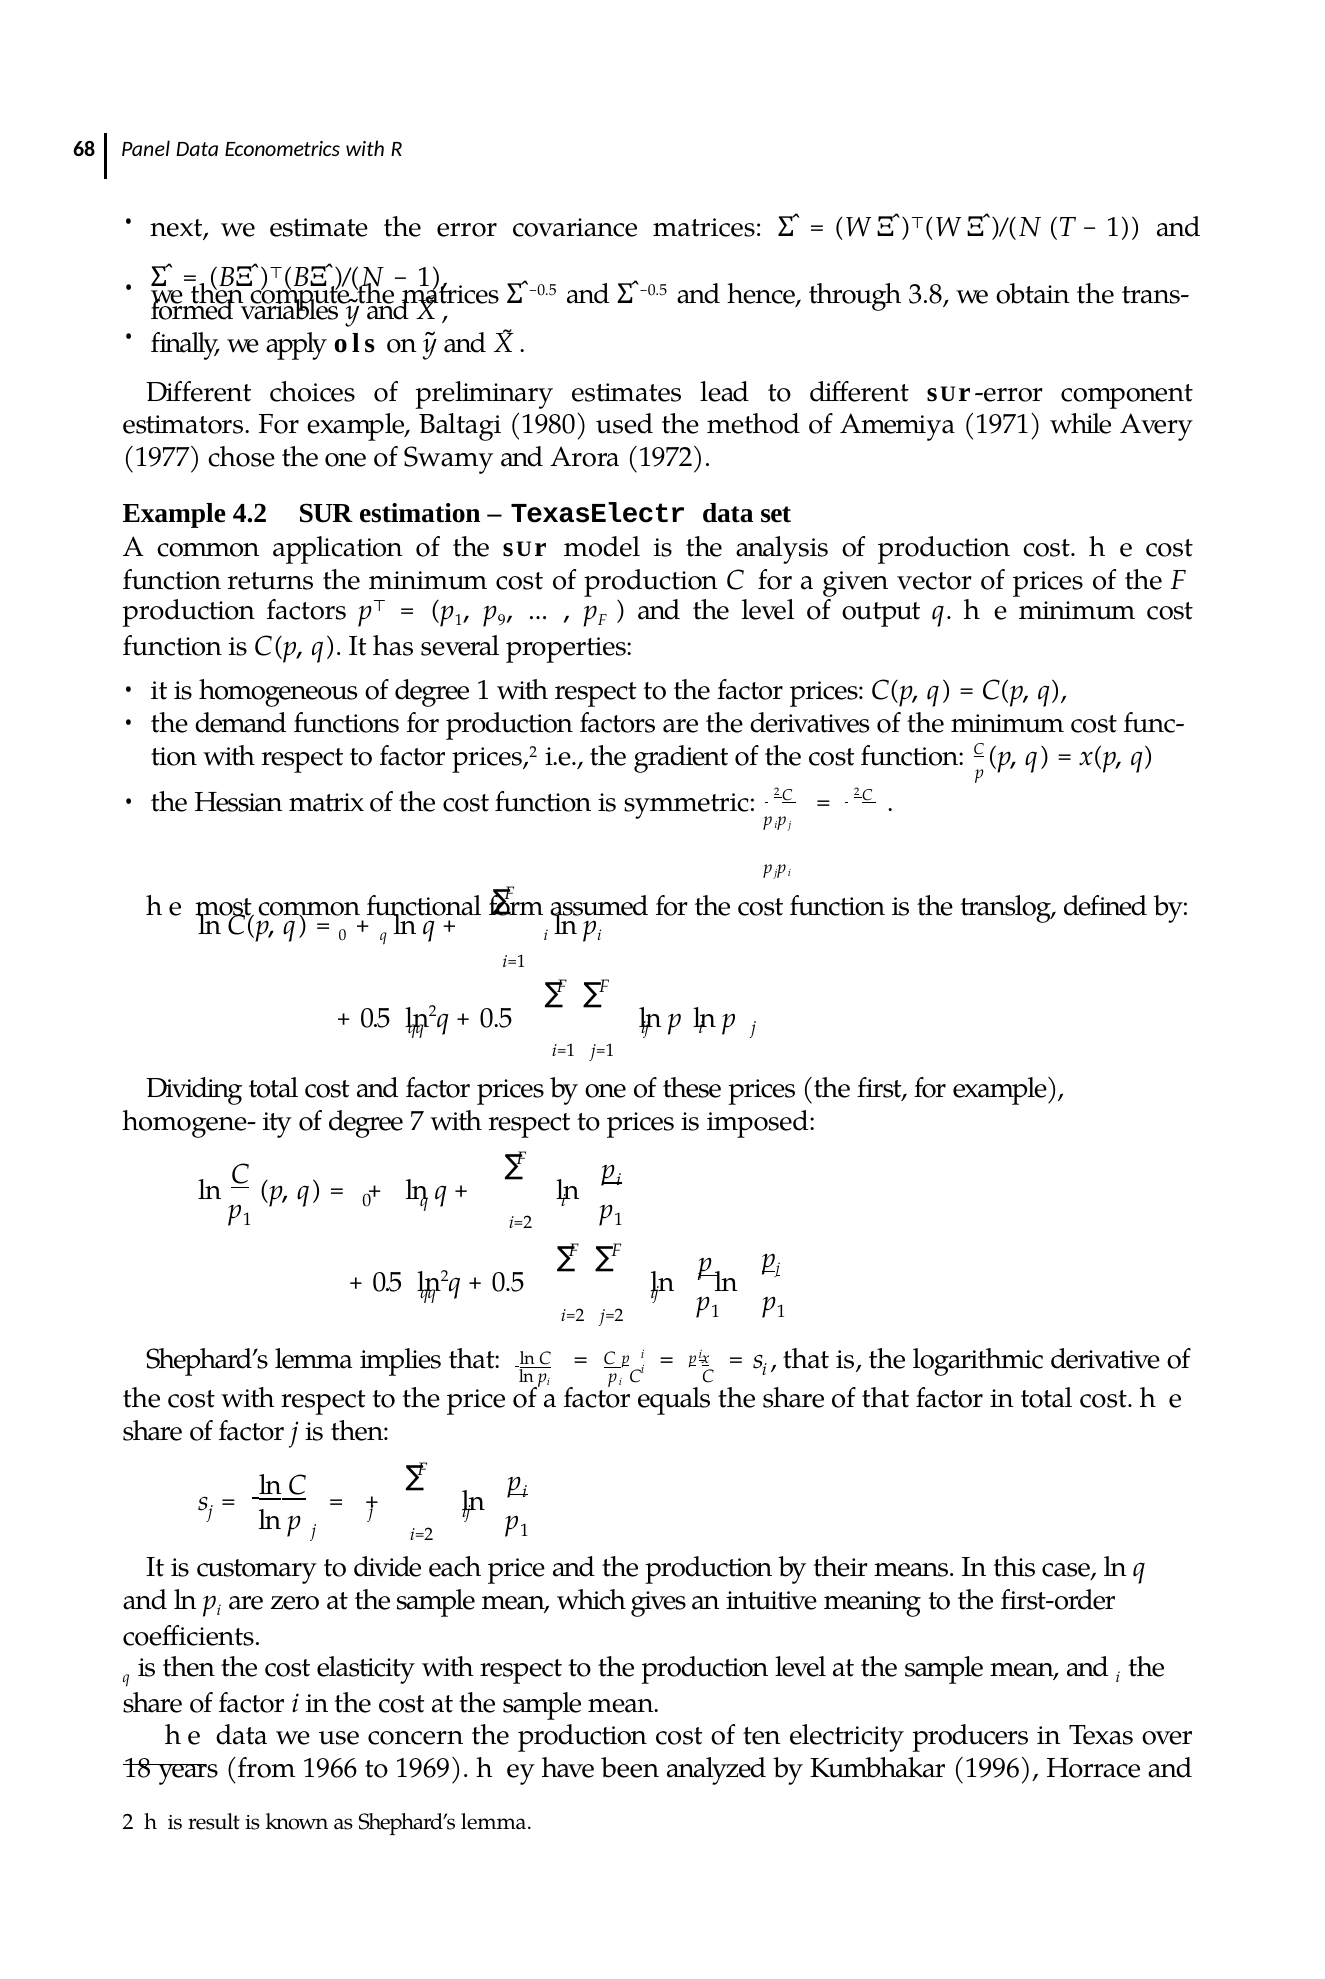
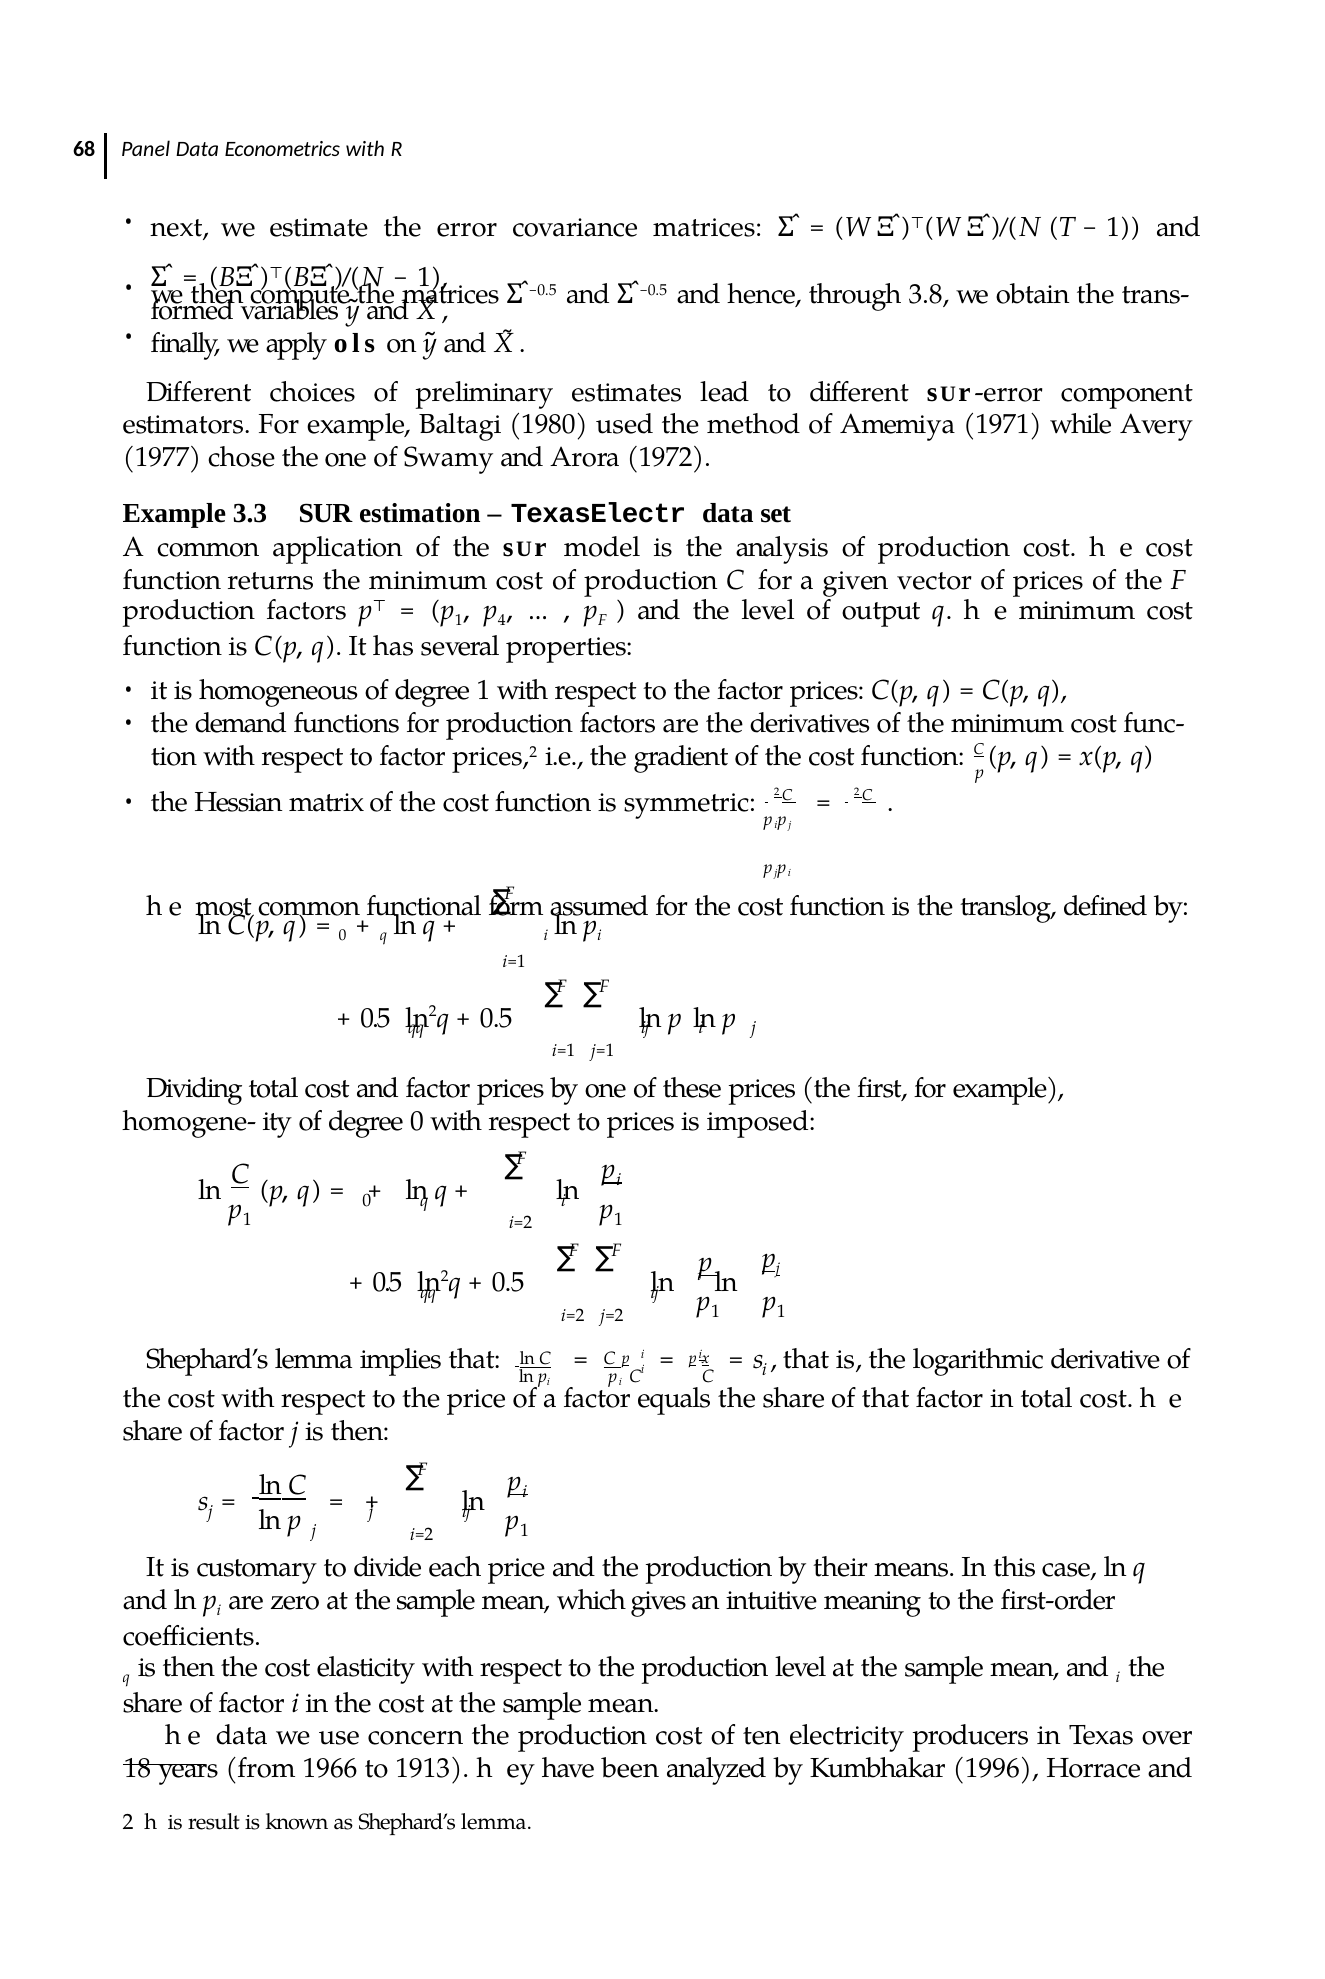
4.2: 4.2 -> 3.3
9: 9 -> 4
degree 7: 7 -> 0
1969: 1969 -> 1913
